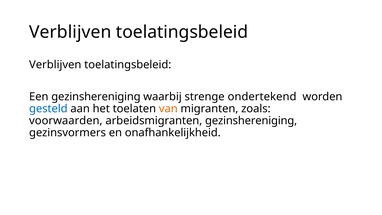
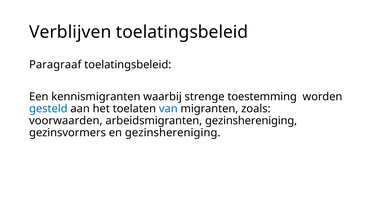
Verblijven at (55, 65): Verblijven -> Paragraaf
Een gezinshereniging: gezinshereniging -> kennismigranten
ondertekend: ondertekend -> toestemming
van colour: orange -> blue
en onafhankelijkheid: onafhankelijkheid -> gezinshereniging
